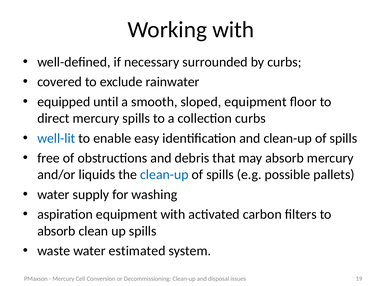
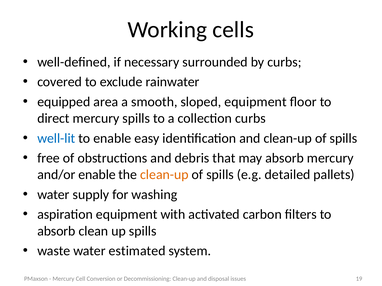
Working with: with -> cells
until: until -> area
and/or liquids: liquids -> enable
clean-up at (164, 175) colour: blue -> orange
possible: possible -> detailed
